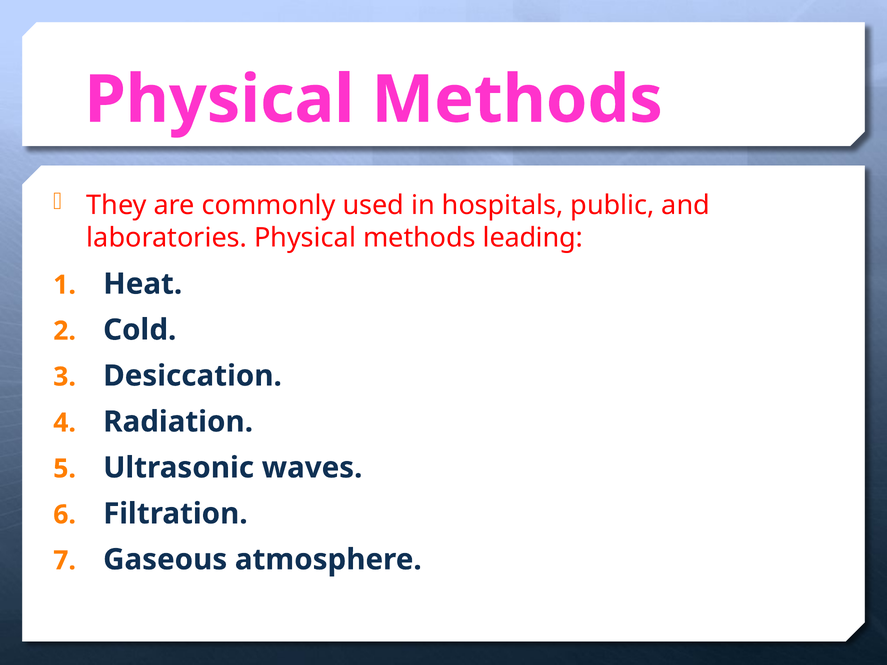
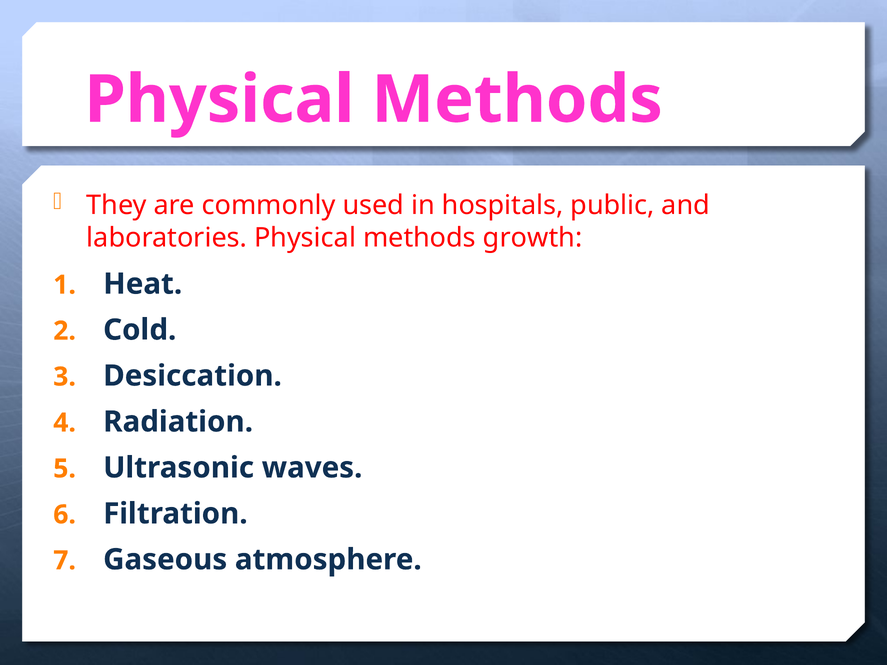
leading: leading -> growth
